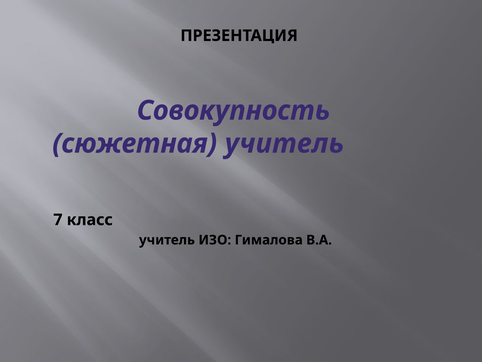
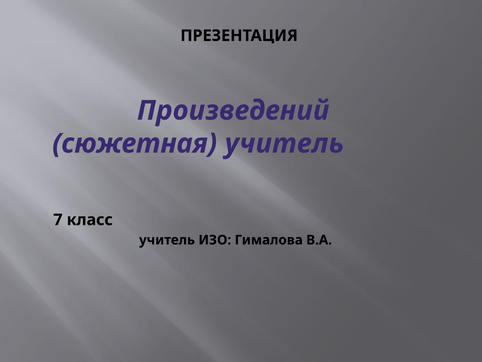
Совокупность: Совокупность -> Произведений
